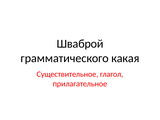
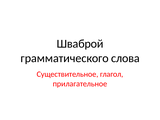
какая: какая -> слова
